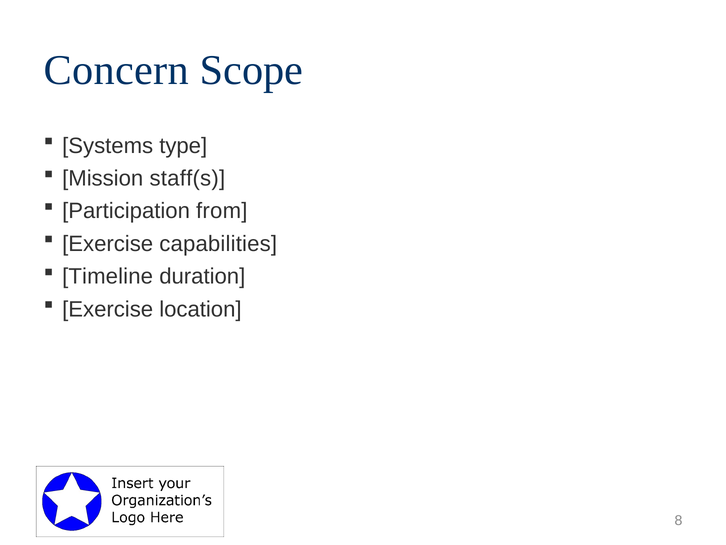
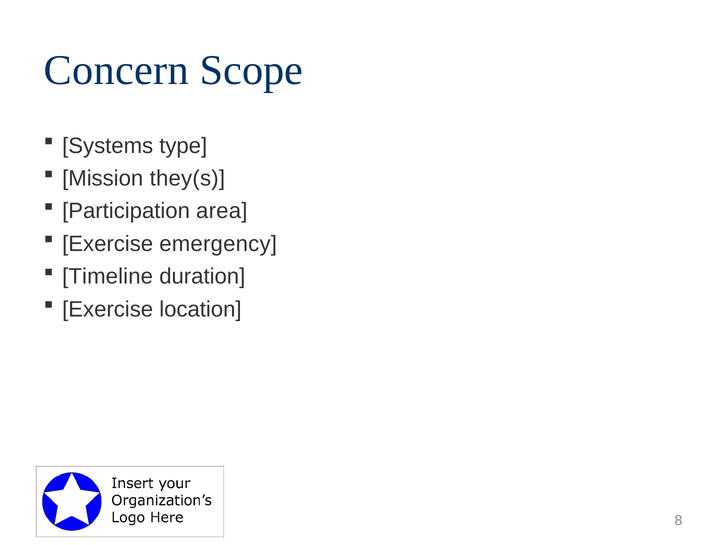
staff(s: staff(s -> they(s
from: from -> area
capabilities: capabilities -> emergency
